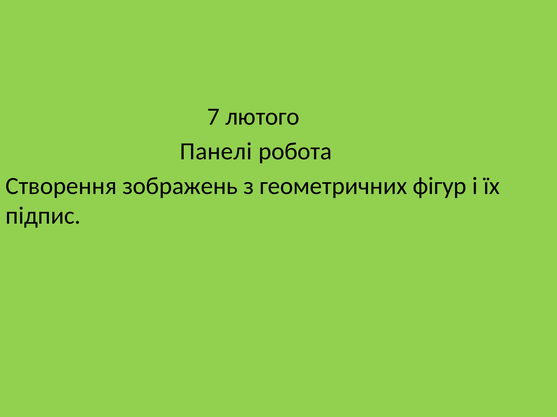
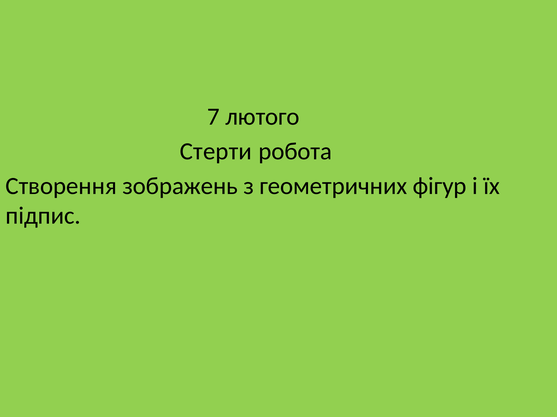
Панелі: Панелі -> Стерти
